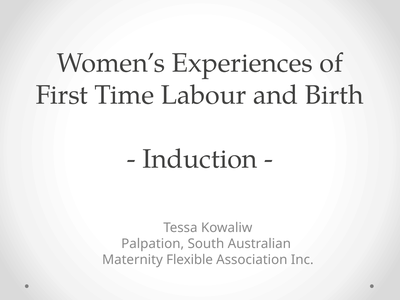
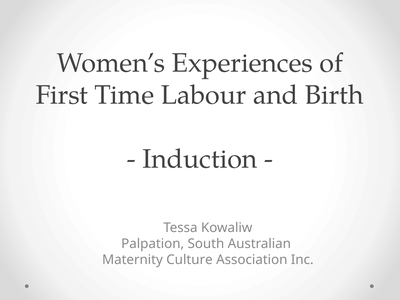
Flexible: Flexible -> Culture
